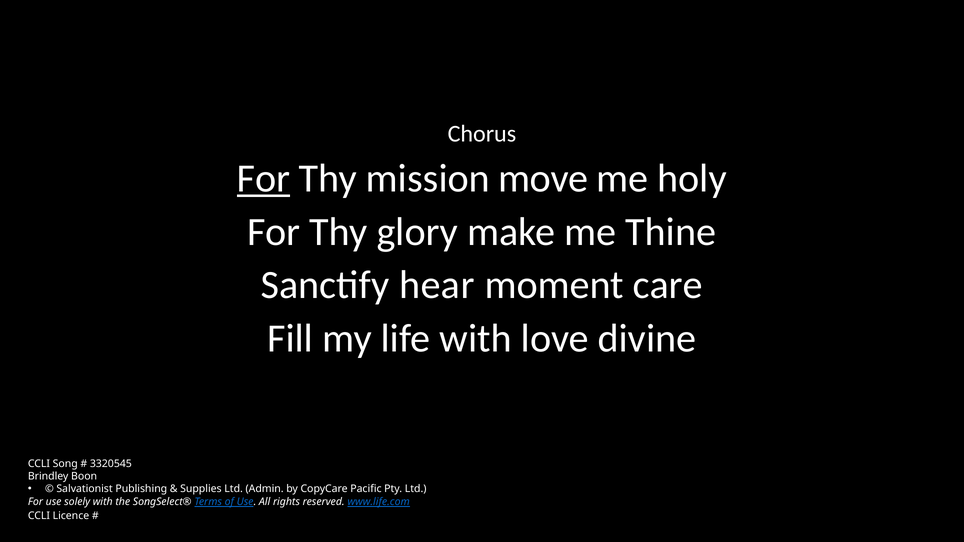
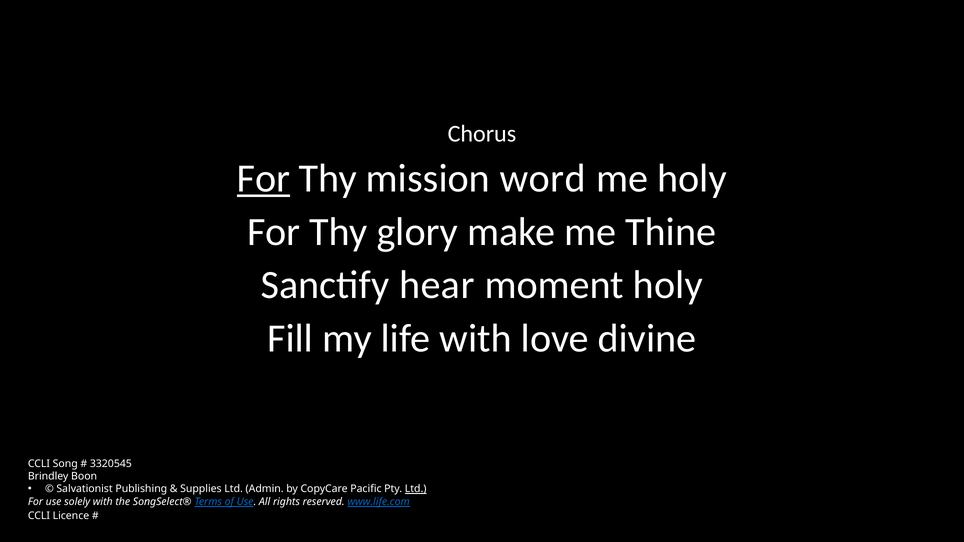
move: move -> word
moment care: care -> holy
Ltd at (416, 489) underline: none -> present
